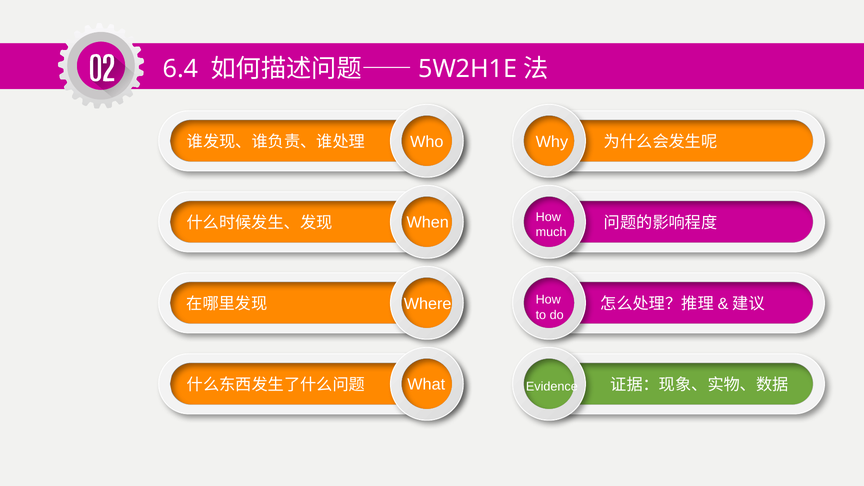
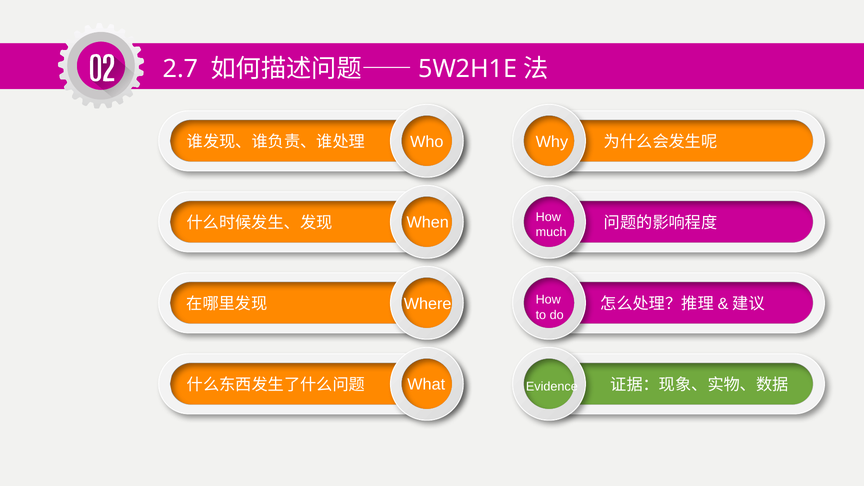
6.4: 6.4 -> 2.7
